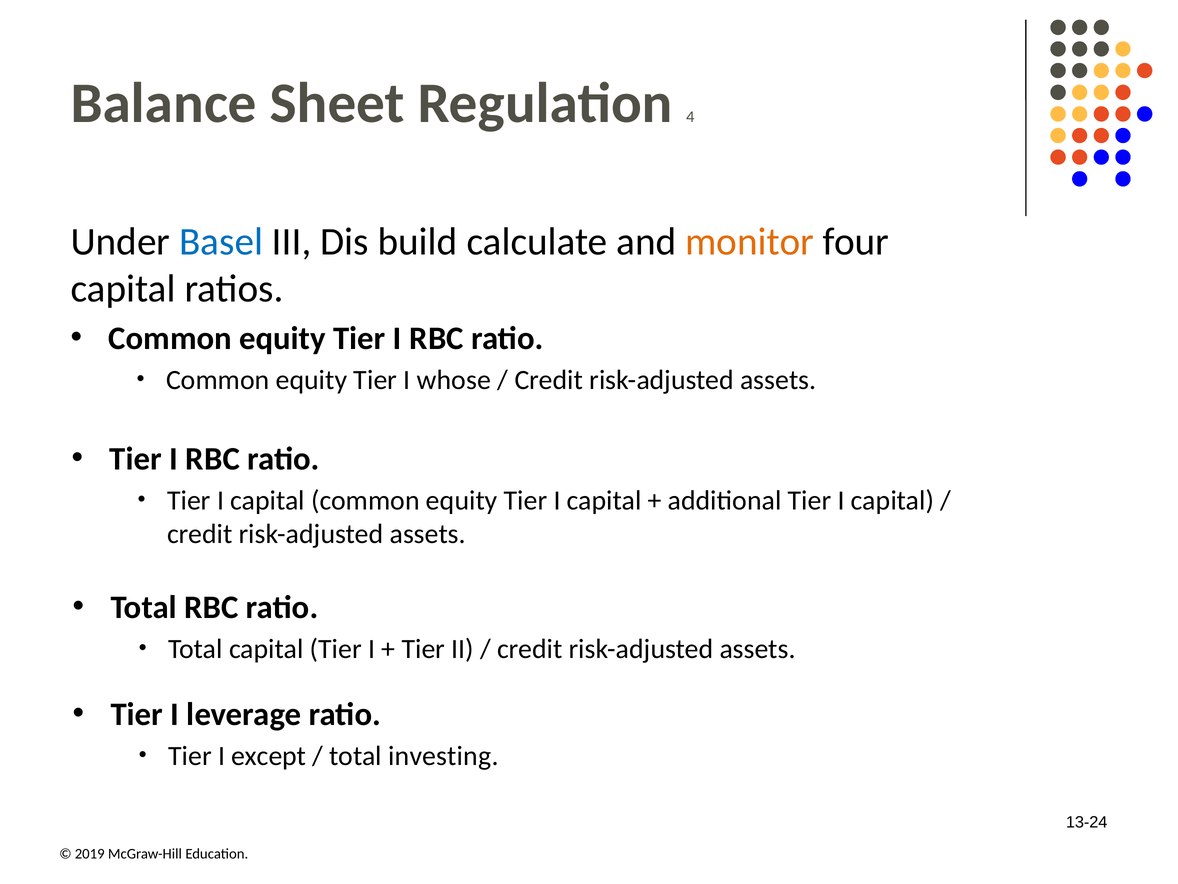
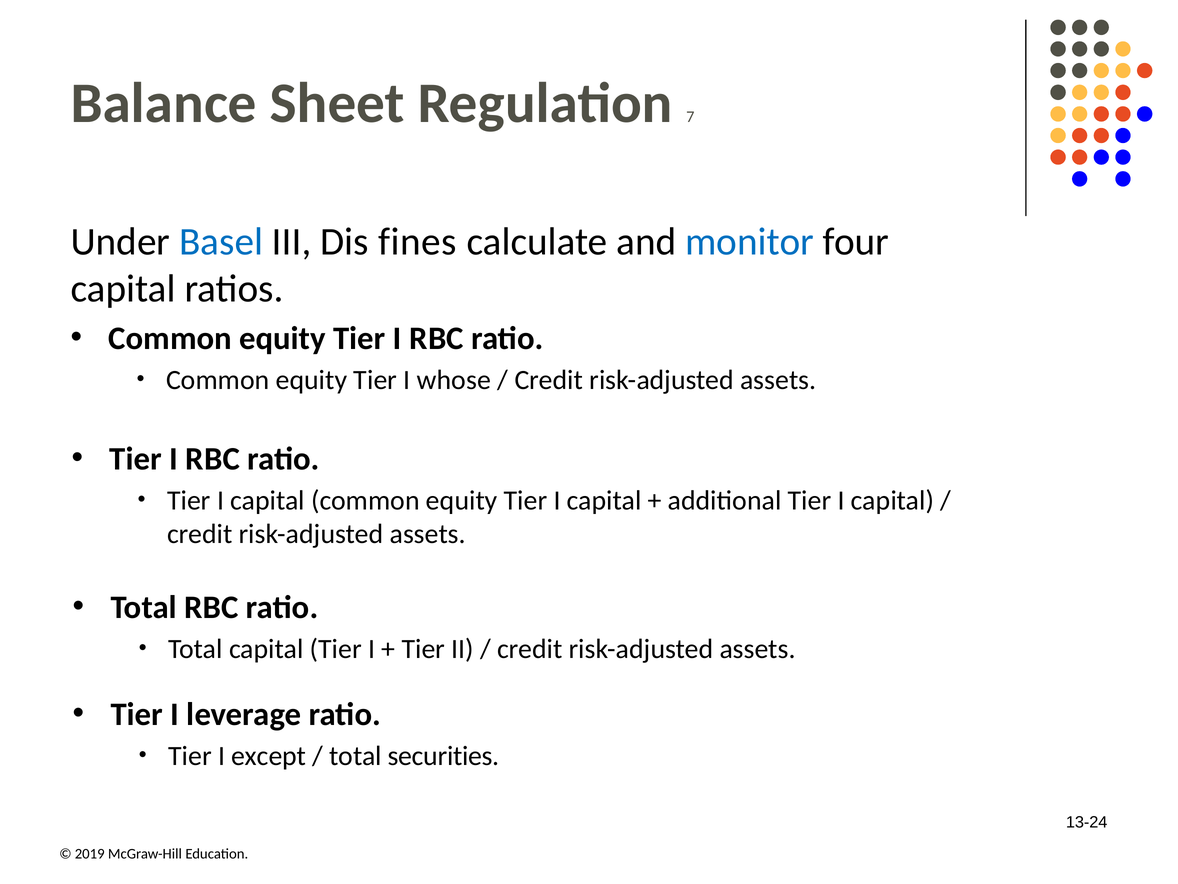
4: 4 -> 7
build: build -> fines
monitor colour: orange -> blue
investing: investing -> securities
